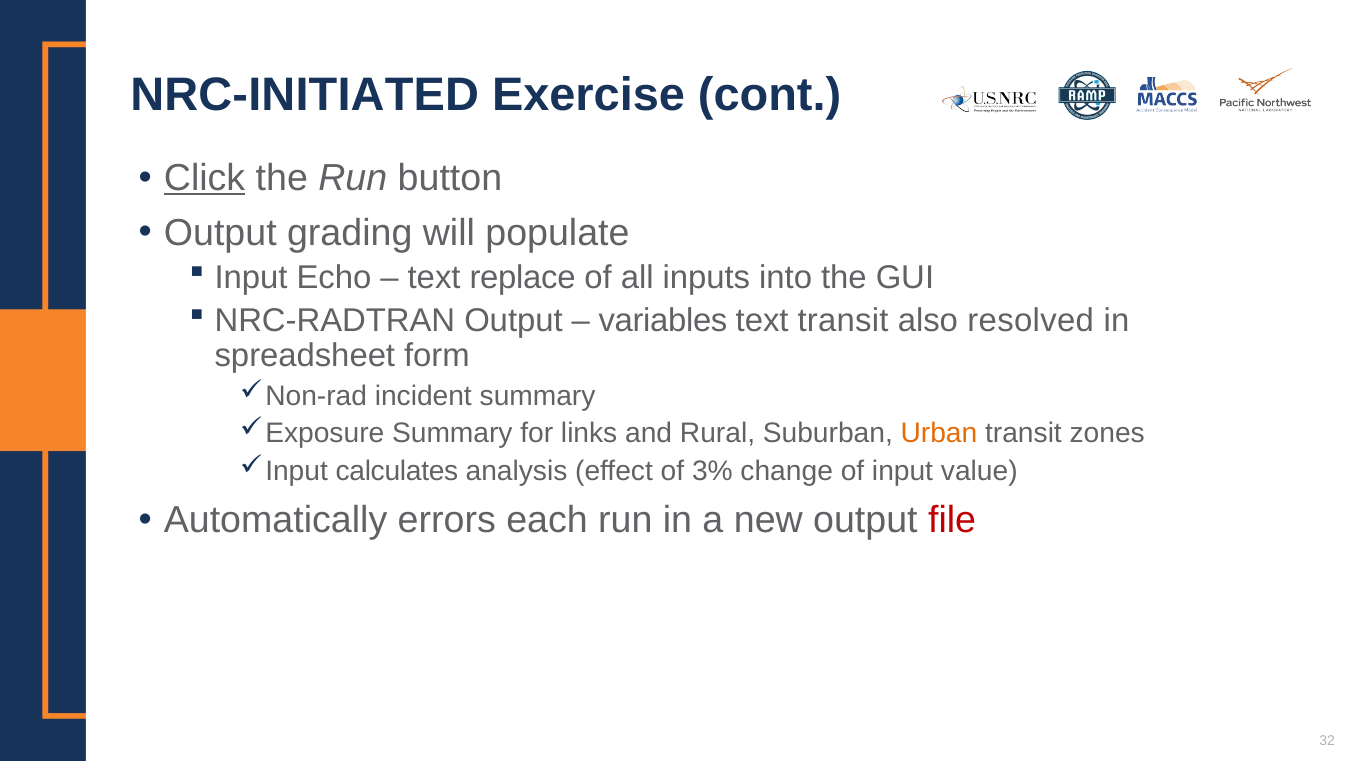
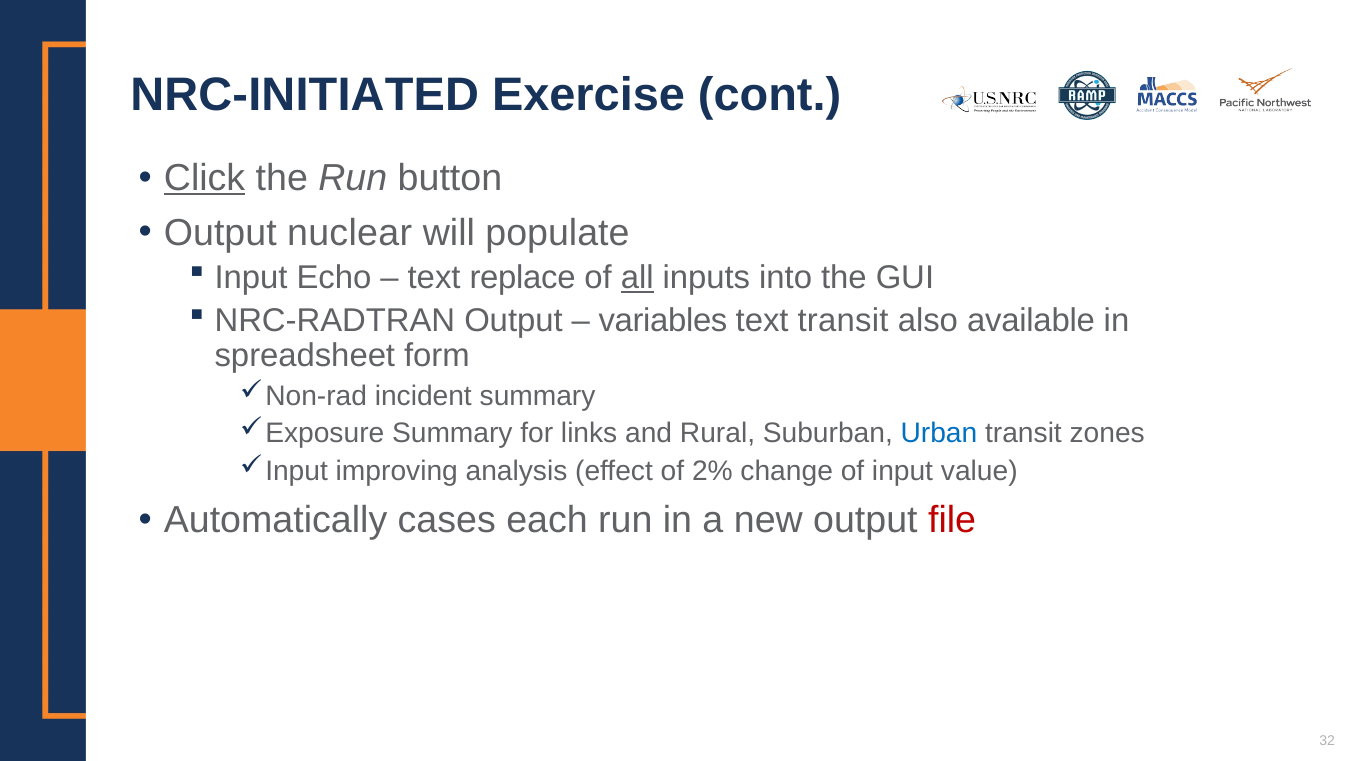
grading: grading -> nuclear
all underline: none -> present
resolved: resolved -> available
Urban colour: orange -> blue
calculates: calculates -> improving
3%: 3% -> 2%
errors: errors -> cases
